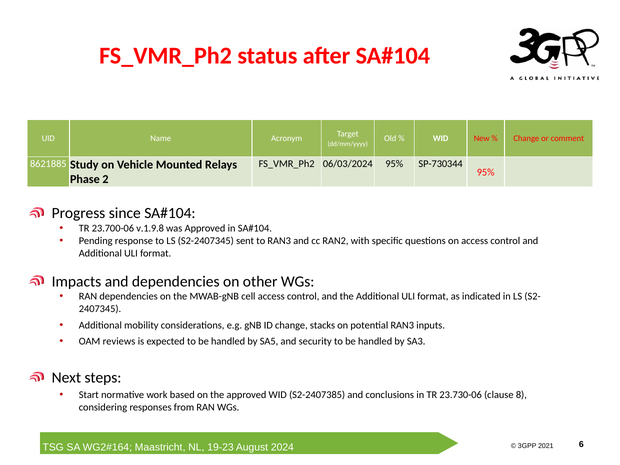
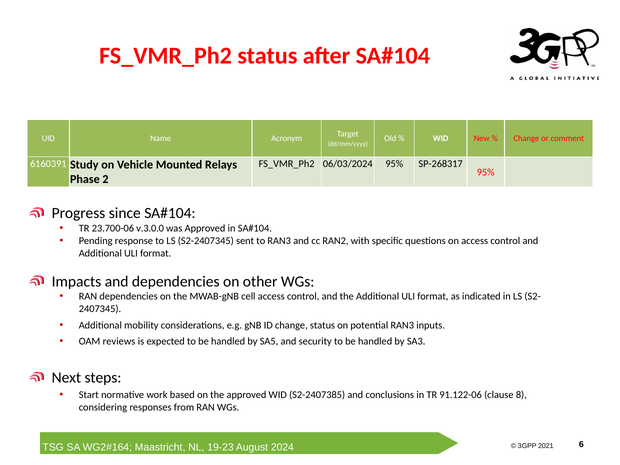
8621885: 8621885 -> 6160391
SP-730344: SP-730344 -> SP-268317
v.1.9.8: v.1.9.8 -> v.3.0.0
change stacks: stacks -> status
23.730-06: 23.730-06 -> 91.122-06
